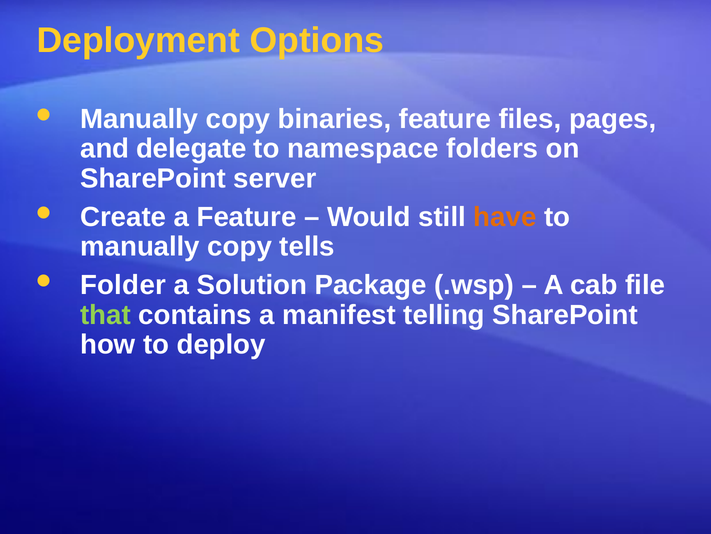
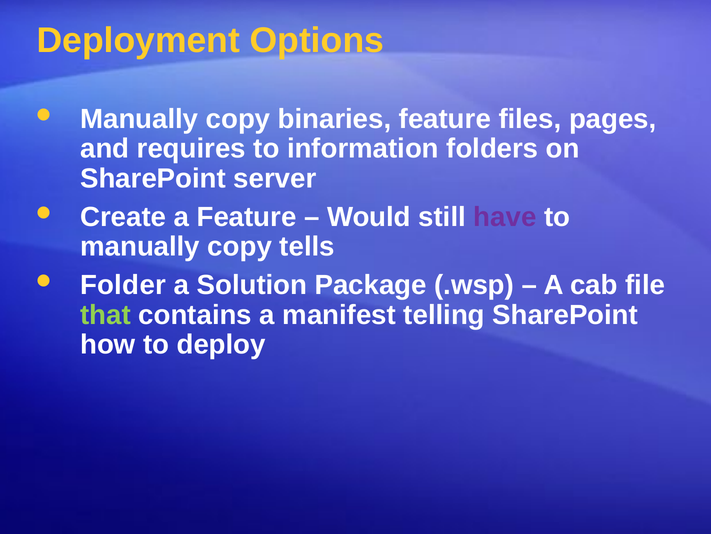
delegate: delegate -> requires
namespace: namespace -> information
have colour: orange -> purple
